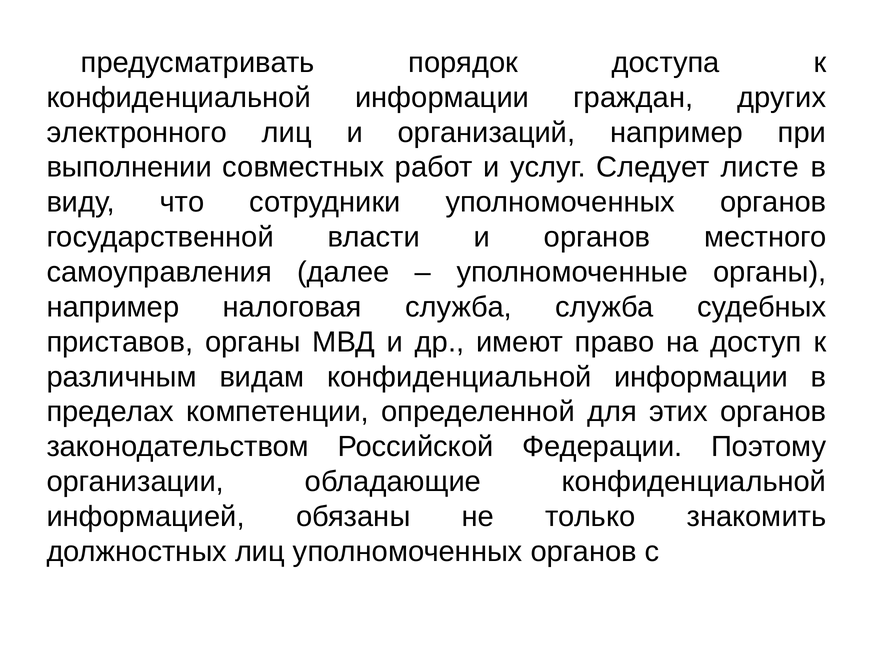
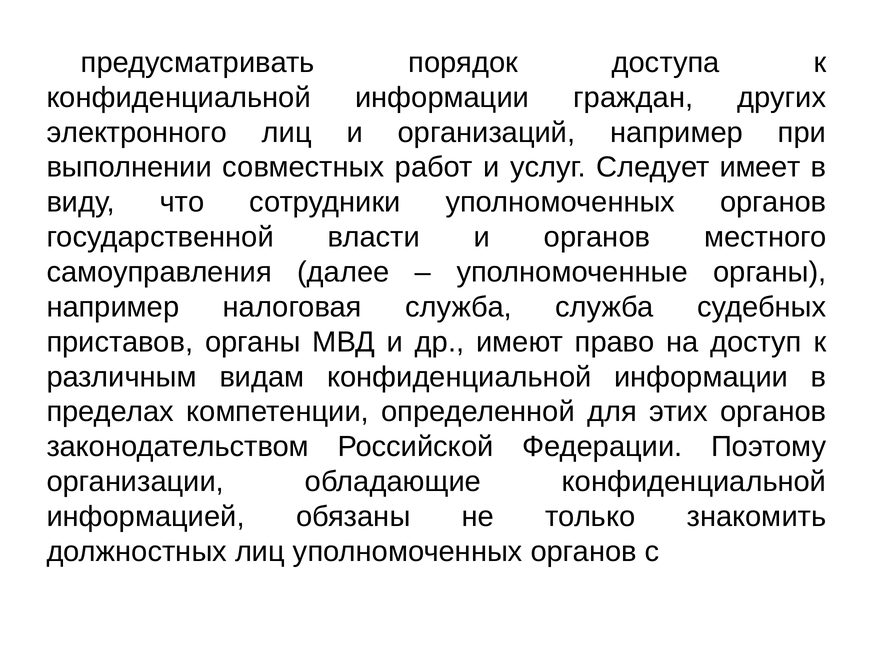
листе: листе -> имеет
